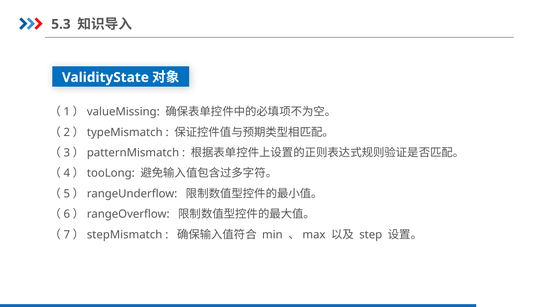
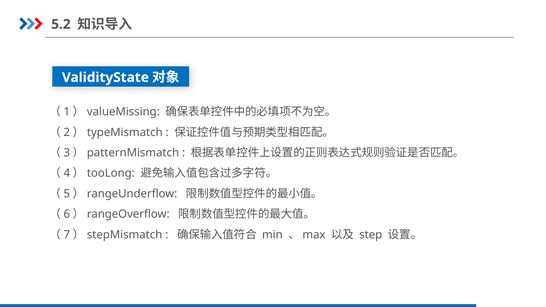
5.3: 5.3 -> 5.2
